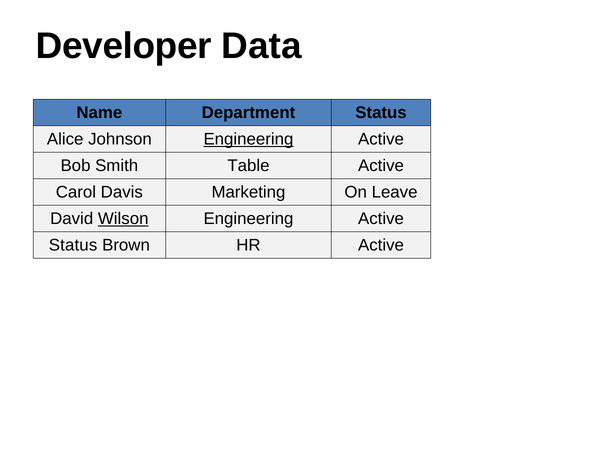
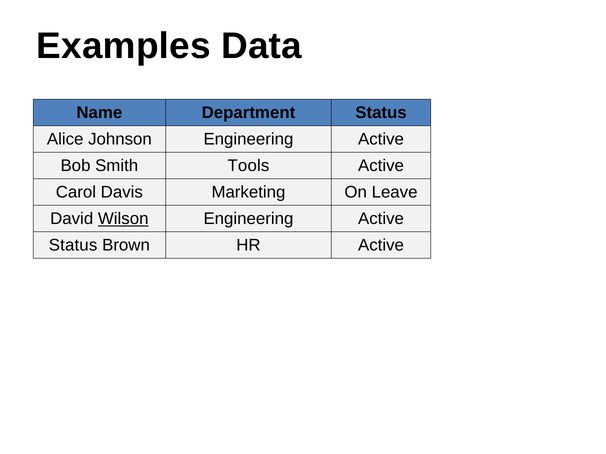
Developer: Developer -> Examples
Engineering at (248, 139) underline: present -> none
Table: Table -> Tools
